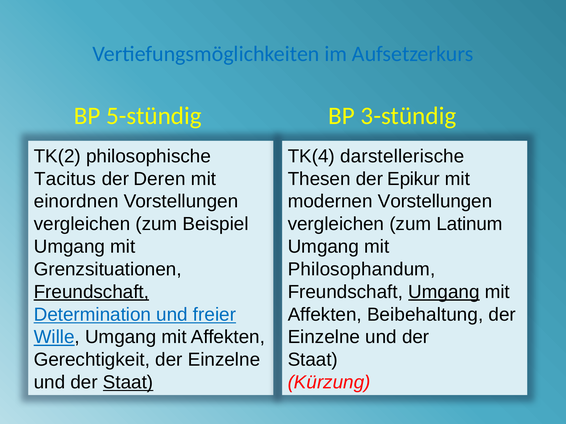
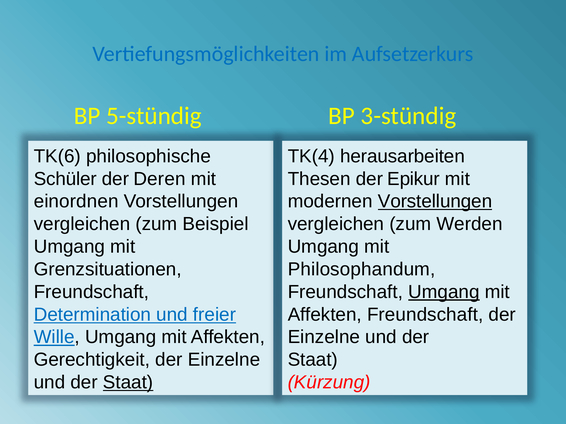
TK(2: TK(2 -> TK(6
darstellerische: darstellerische -> herausarbeiten
Tacitus: Tacitus -> Schüler
Vorstellungen at (435, 202) underline: none -> present
Latinum: Latinum -> Werden
Freundschaft at (91, 292) underline: present -> none
Affekten Beibehaltung: Beibehaltung -> Freundschaft
